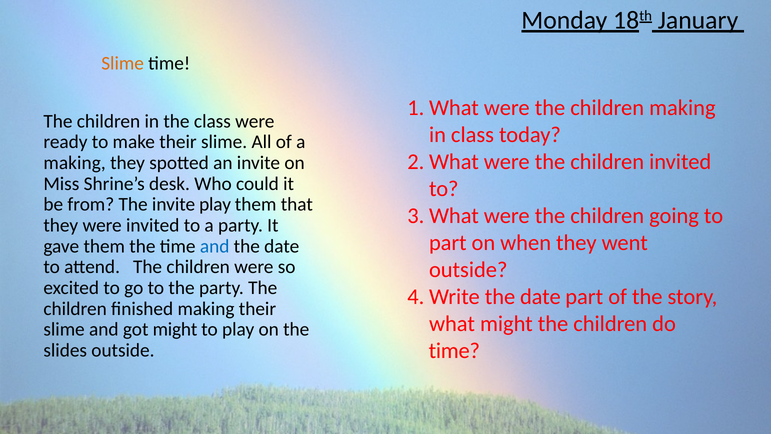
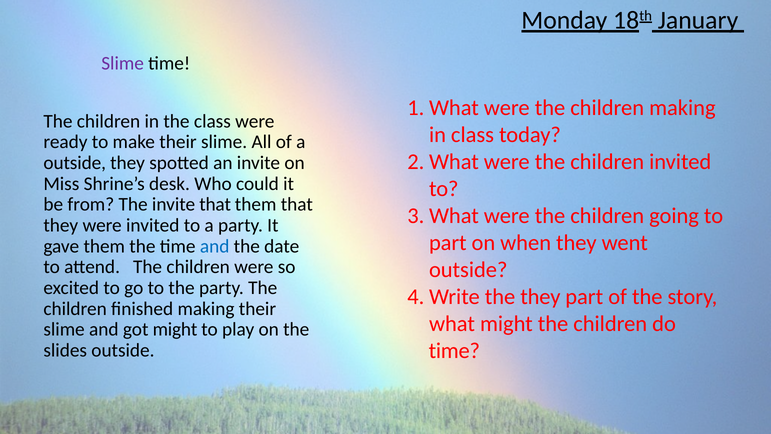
Slime at (123, 63) colour: orange -> purple
making at (75, 163): making -> outside
invite play: play -> that
date at (540, 297): date -> they
